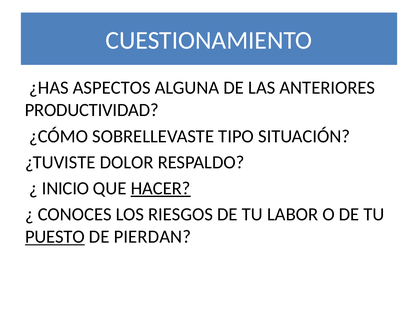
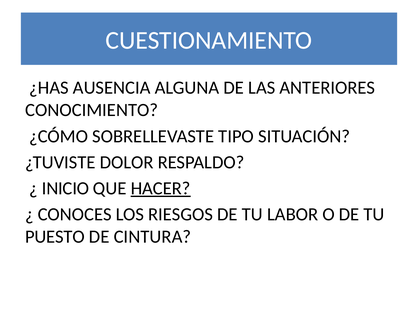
ASPECTOS: ASPECTOS -> AUSENCIA
PRODUCTIVIDAD: PRODUCTIVIDAD -> CONOCIMIENTO
PUESTO underline: present -> none
PIERDAN: PIERDAN -> CINTURA
